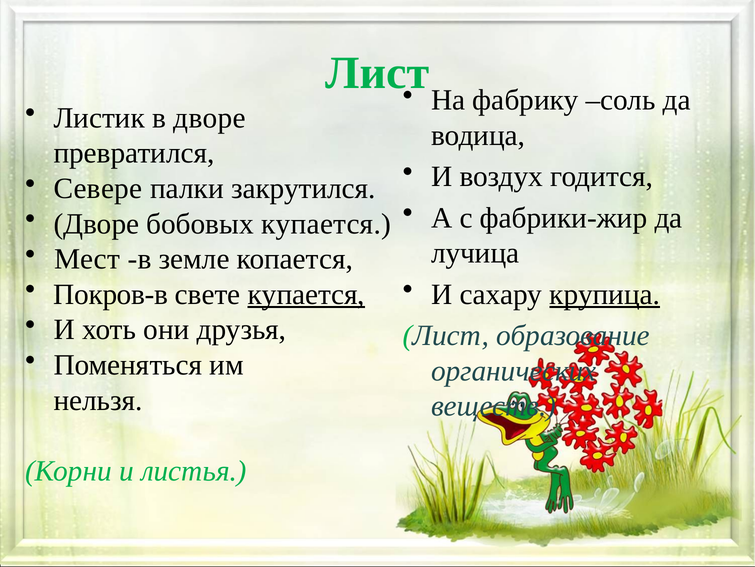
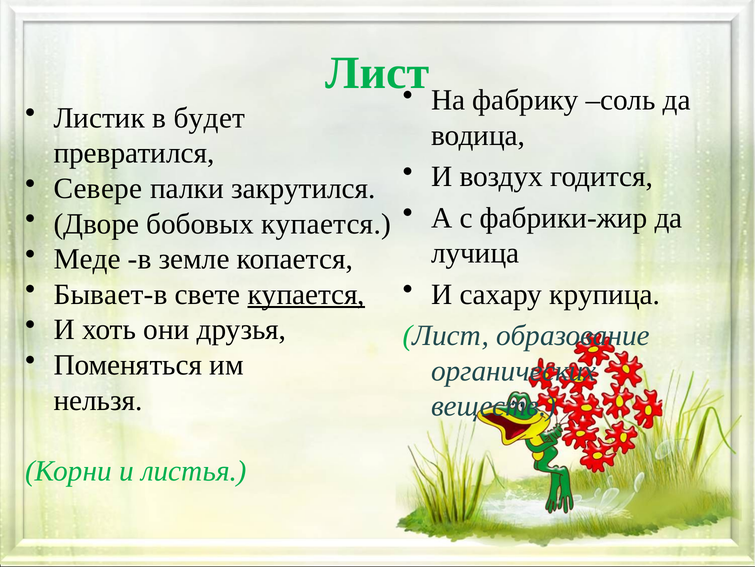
в дворе: дворе -> будет
Мест: Мест -> Меде
Покров-в: Покров-в -> Бывает-в
крупица underline: present -> none
